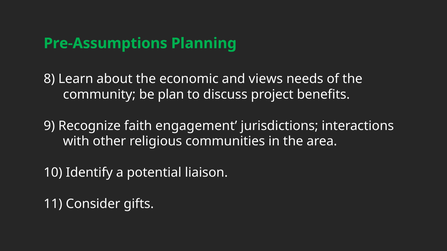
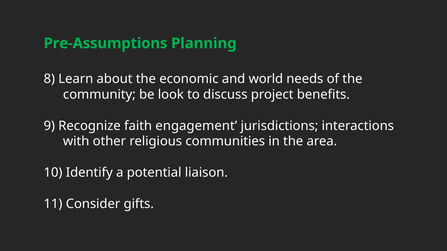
views: views -> world
plan: plan -> look
